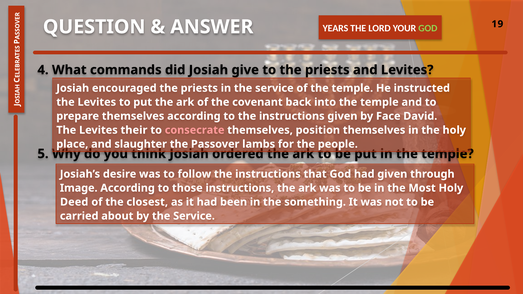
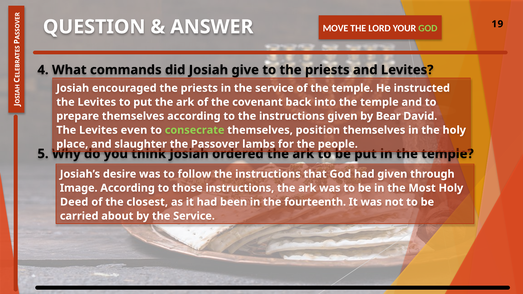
YEARS: YEARS -> MOVE
Face: Face -> Bear
their: their -> even
consecrate colour: pink -> light green
something: something -> fourteenth
